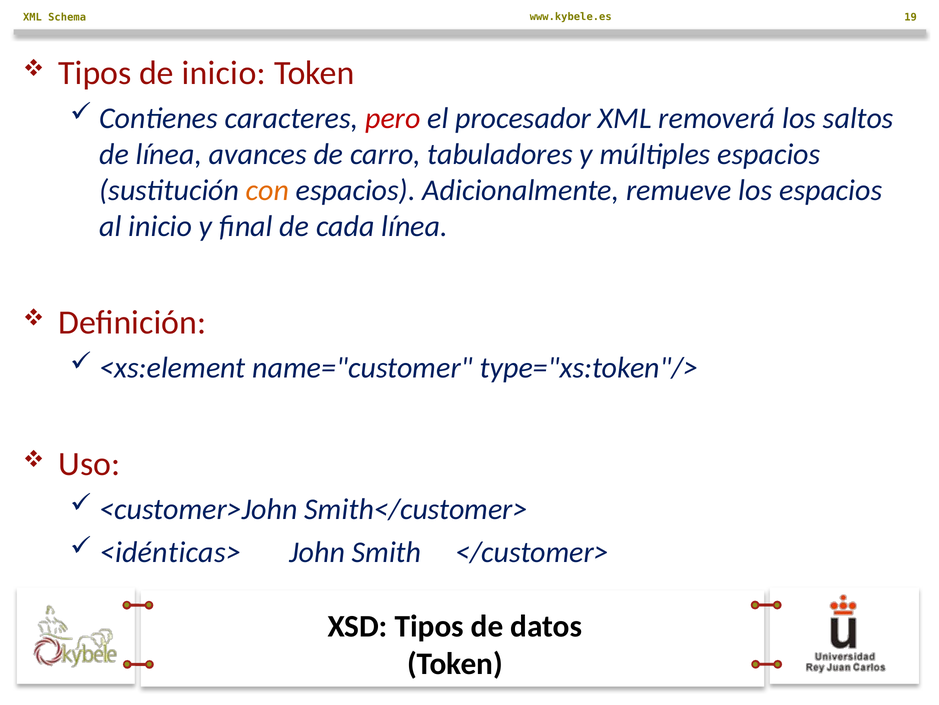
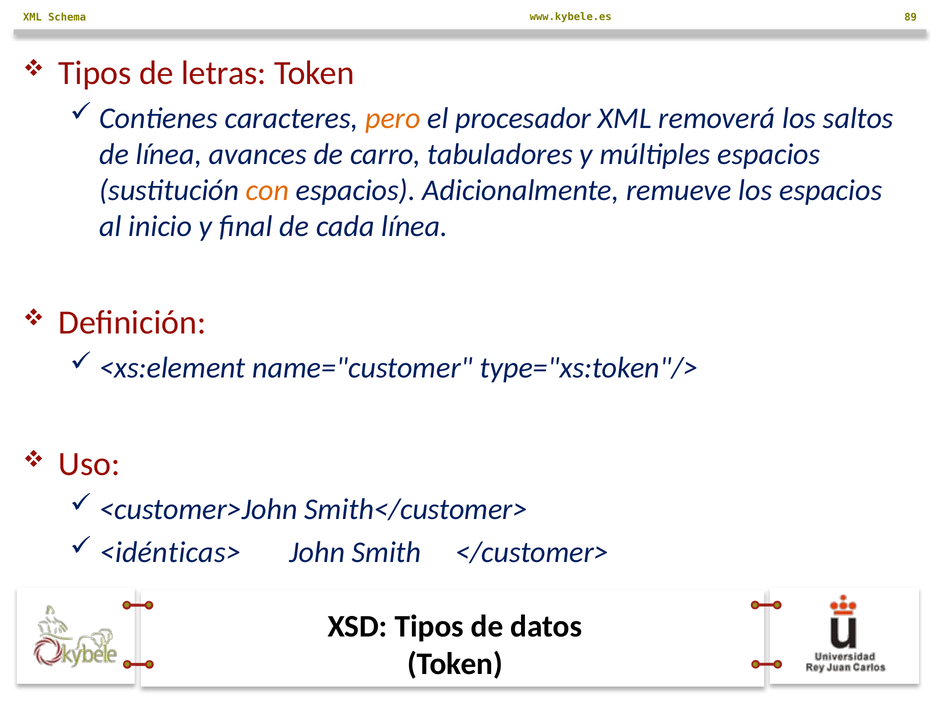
19: 19 -> 89
de inicio: inicio -> letras
pero colour: red -> orange
